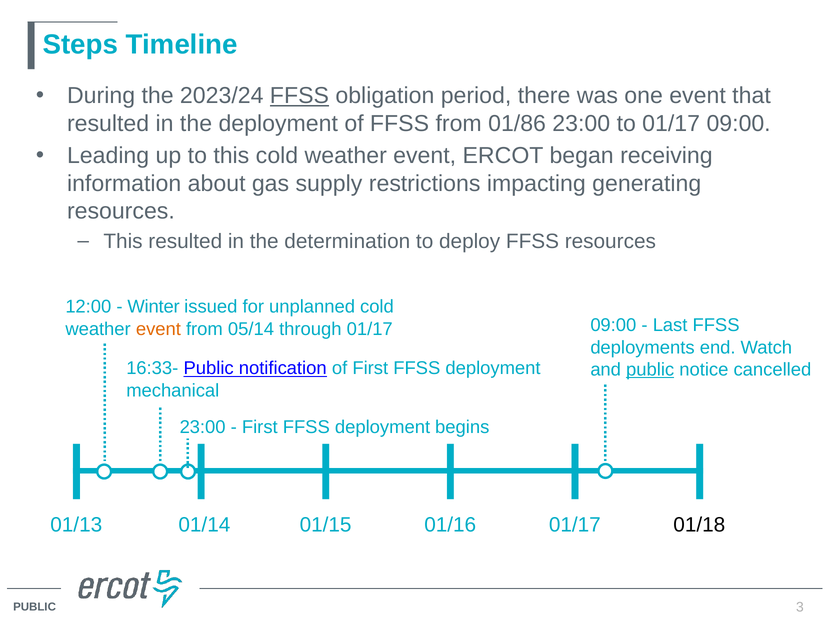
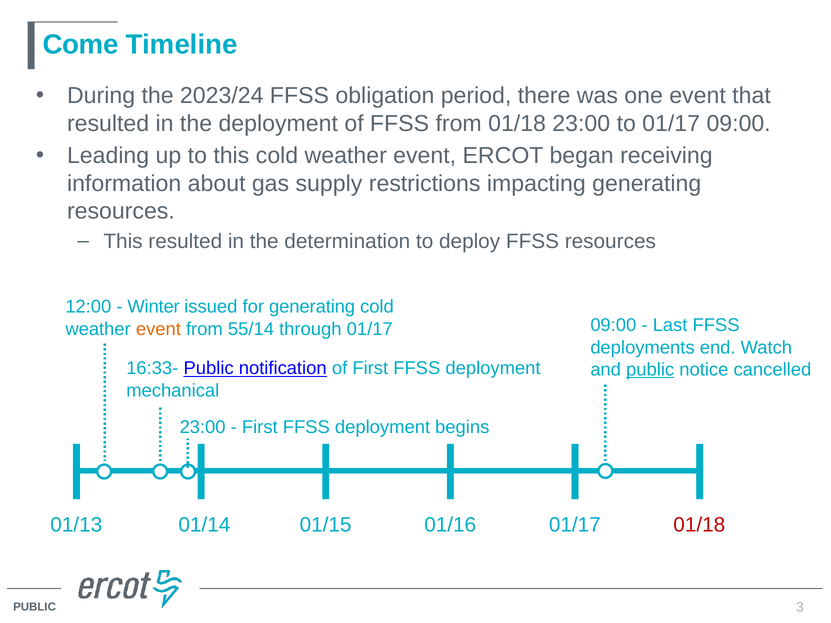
Steps: Steps -> Come
FFSS at (299, 96) underline: present -> none
from 01/86: 01/86 -> 01/18
for unplanned: unplanned -> generating
05/14: 05/14 -> 55/14
01/18 at (699, 525) colour: black -> red
